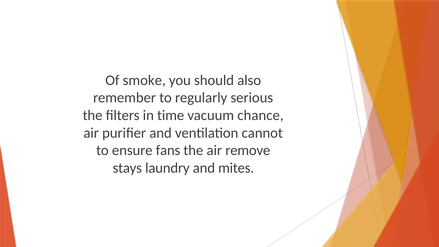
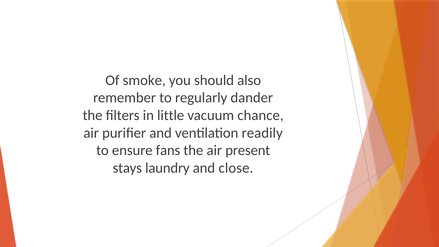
serious: serious -> dander
time: time -> little
cannot: cannot -> readily
remove: remove -> present
mites: mites -> close
